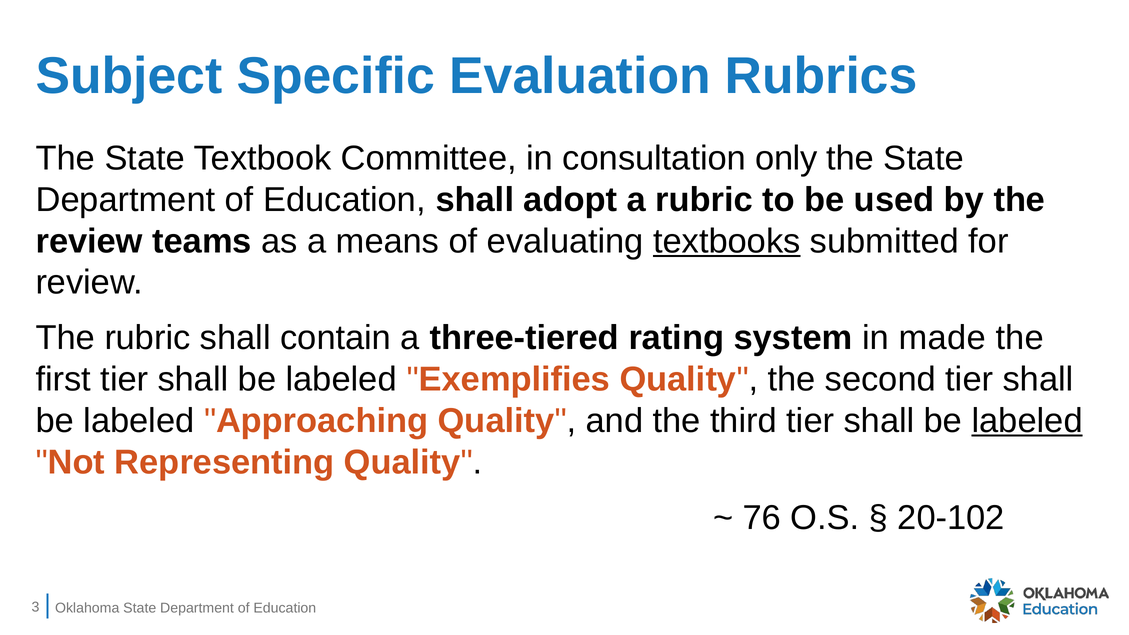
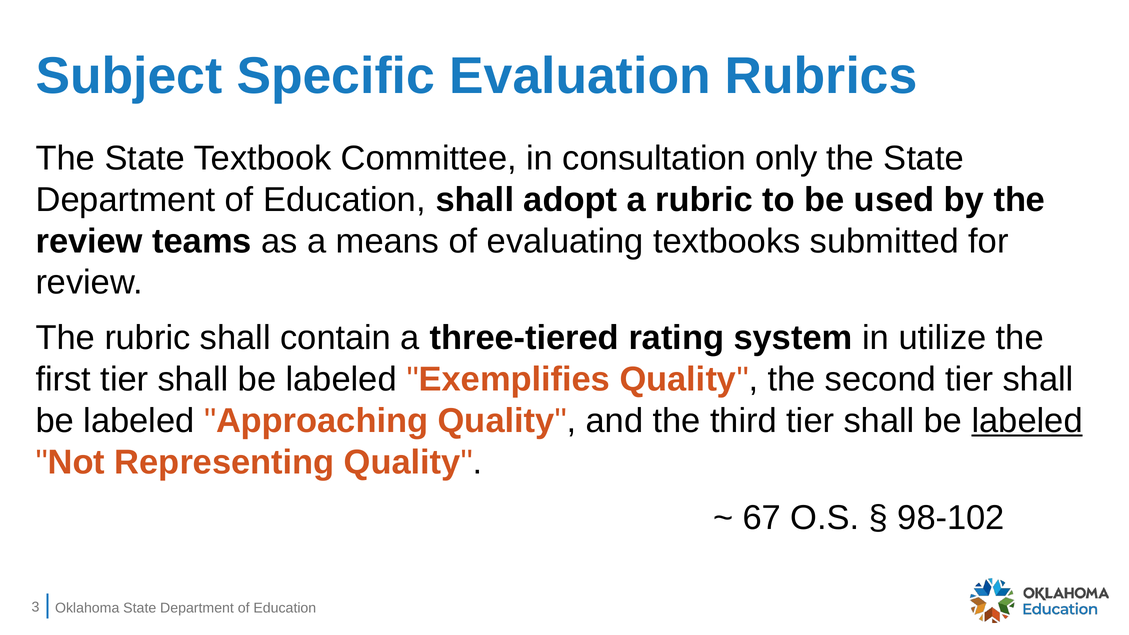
textbooks underline: present -> none
made: made -> utilize
76: 76 -> 67
20-102: 20-102 -> 98-102
